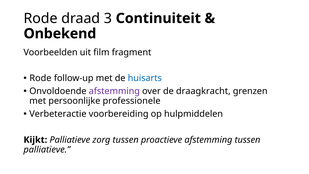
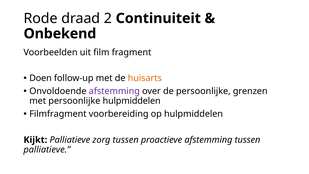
3: 3 -> 2
Rode at (40, 78): Rode -> Doen
huisarts colour: blue -> orange
de draagkracht: draagkracht -> persoonlijke
persoonlijke professionele: professionele -> hulpmiddelen
Verbeteractie: Verbeteractie -> Filmfragment
